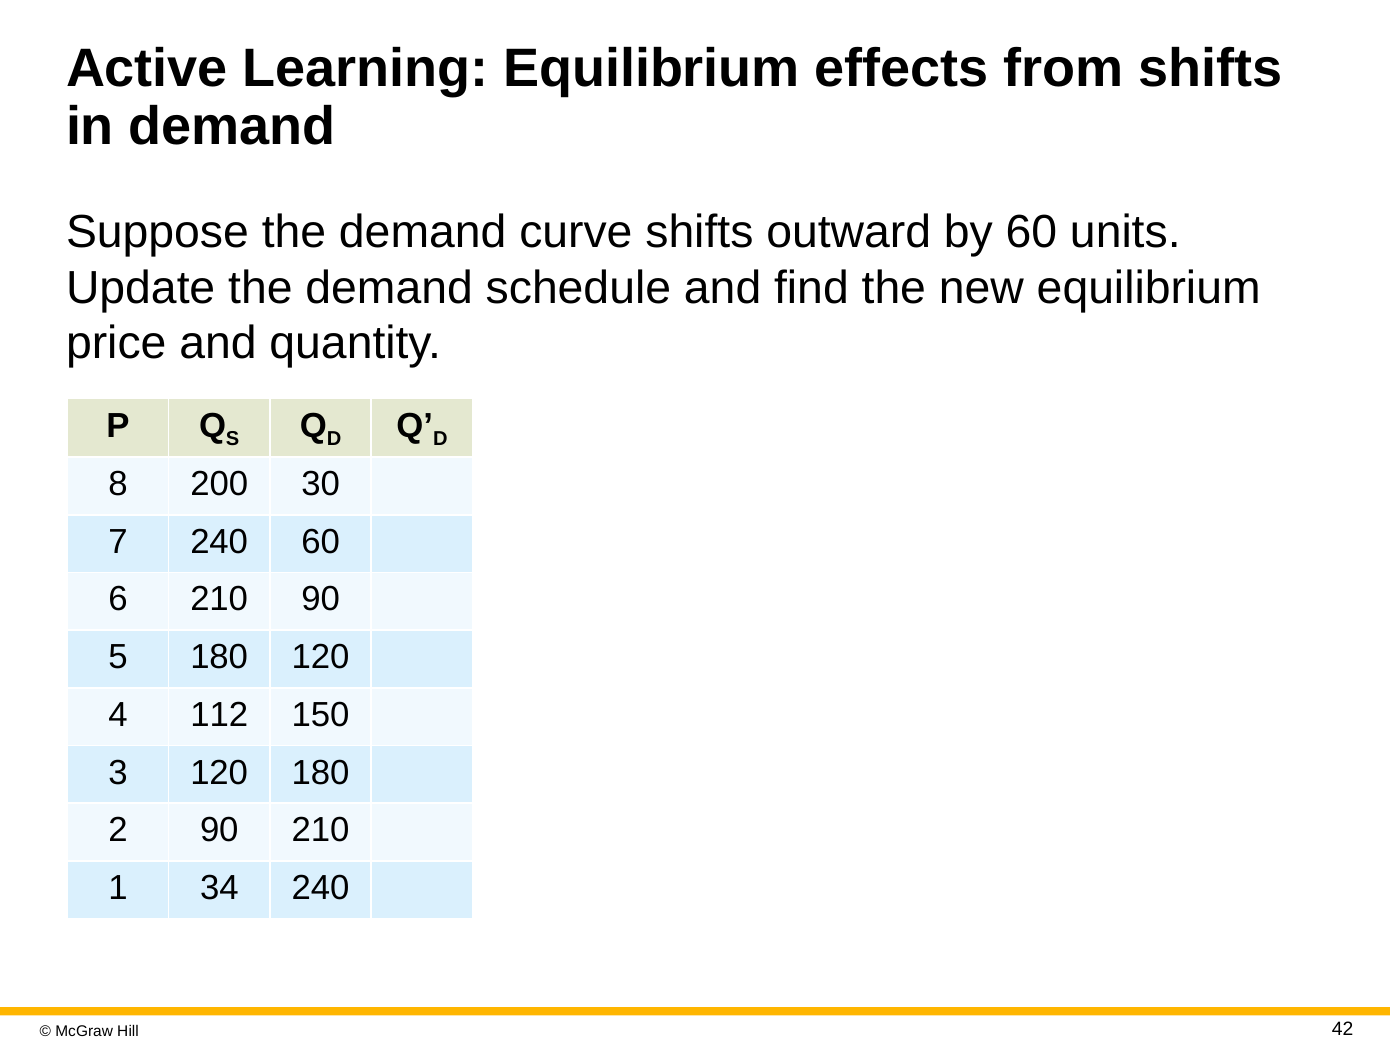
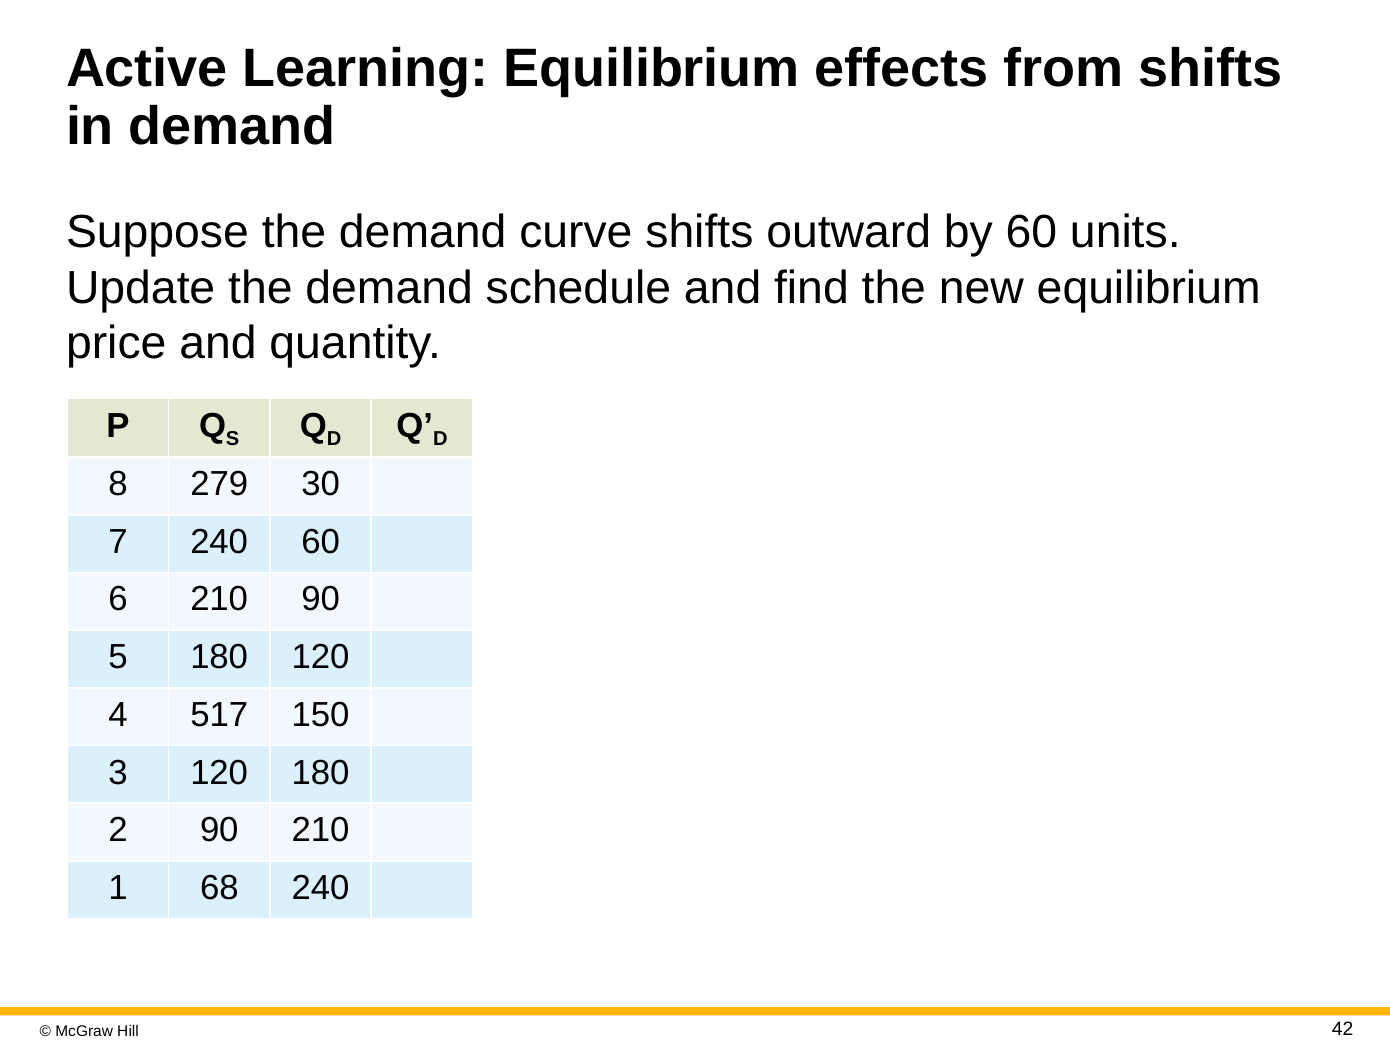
200: 200 -> 279
112: 112 -> 517
34: 34 -> 68
